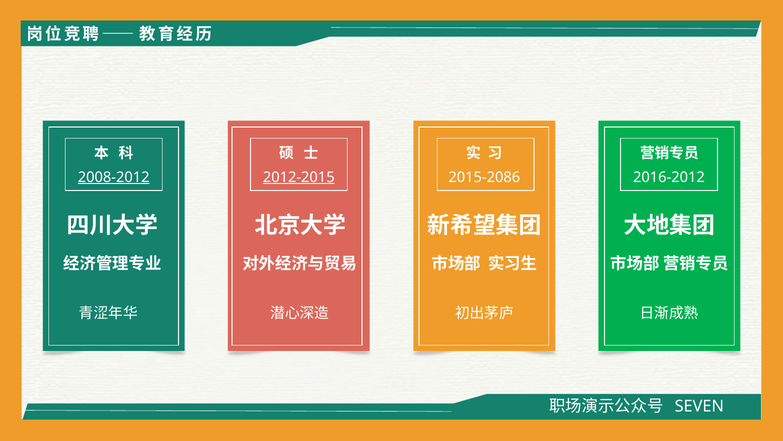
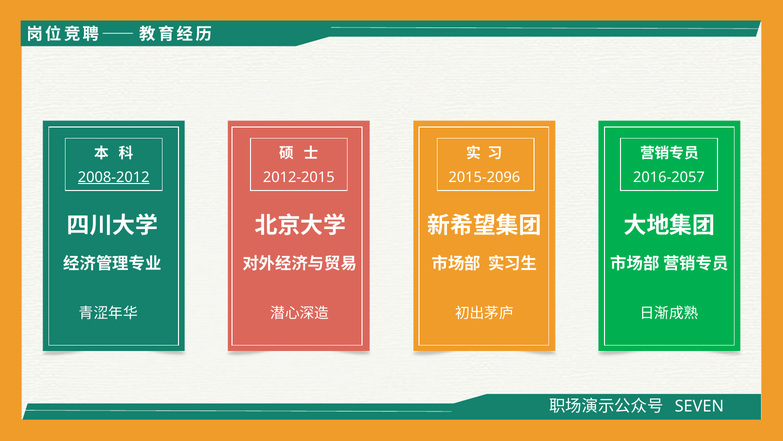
2012-2015 underline: present -> none
2015-2086: 2015-2086 -> 2015-2096
2016-2012: 2016-2012 -> 2016-2057
